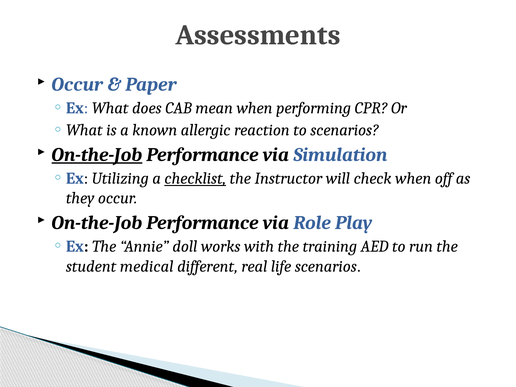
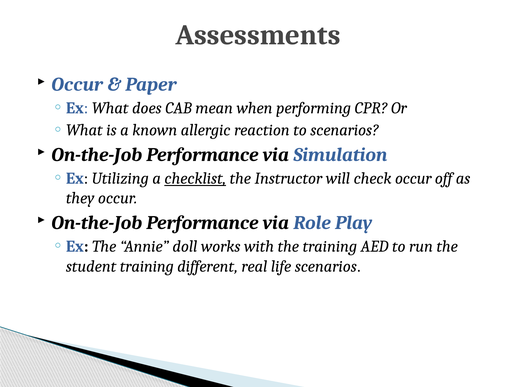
On-the-Job at (97, 155) underline: present -> none
check when: when -> occur
student medical: medical -> training
